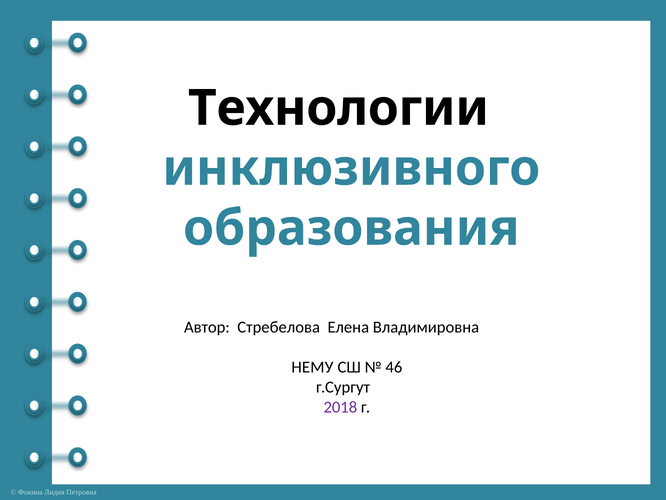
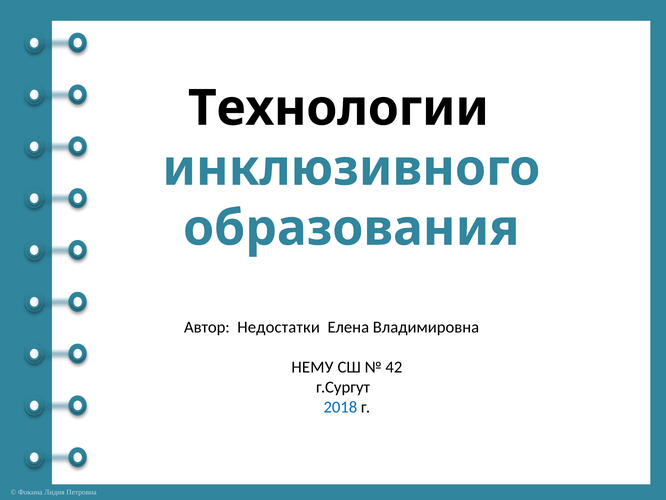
Стребелова: Стребелова -> Недостатки
46: 46 -> 42
2018 colour: purple -> blue
